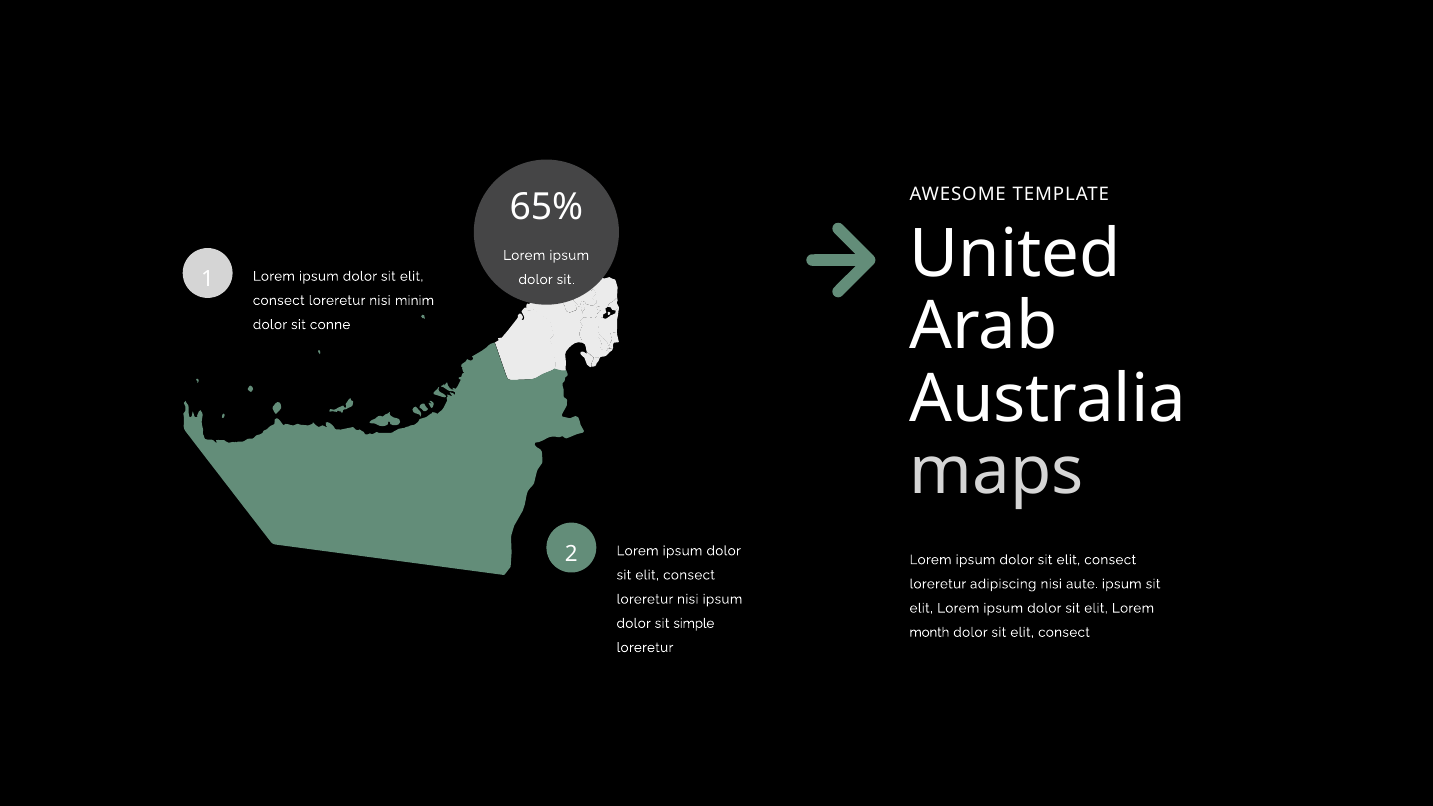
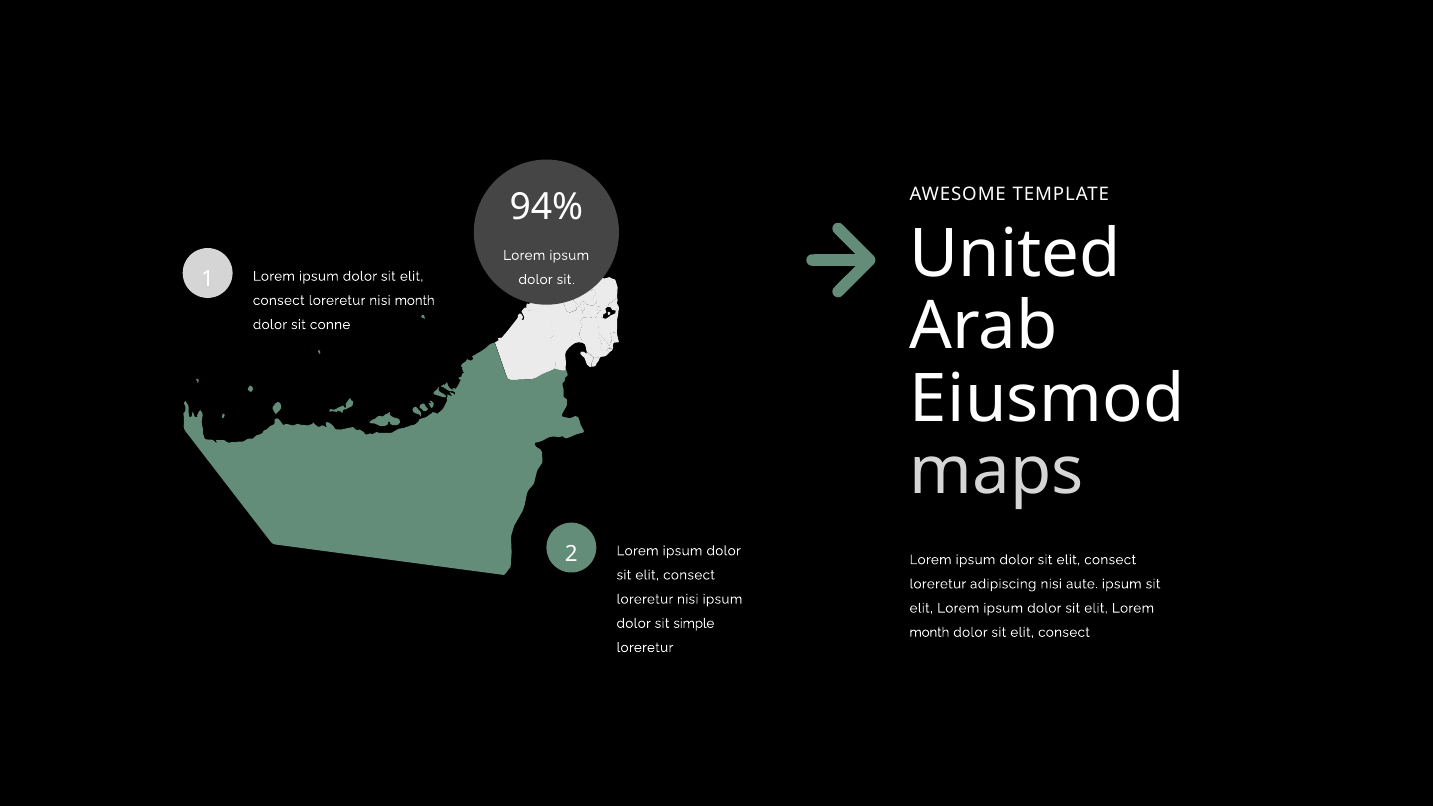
65%: 65% -> 94%
nisi minim: minim -> month
Australia: Australia -> Eiusmod
